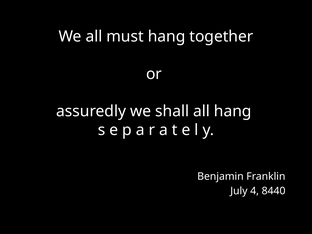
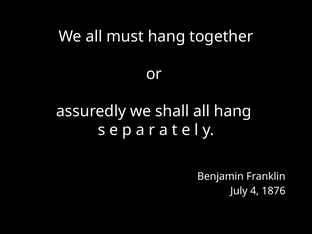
8440: 8440 -> 1876
